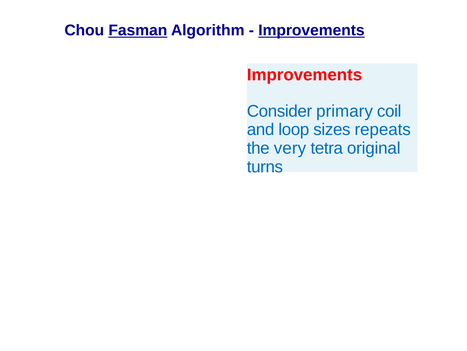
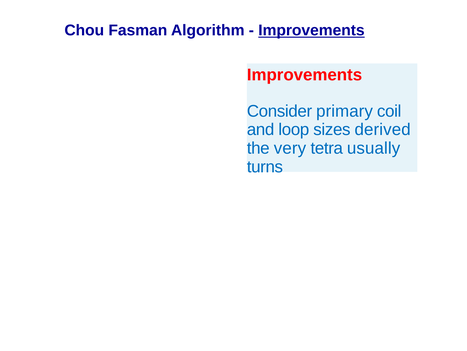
Fasman underline: present -> none
repeats: repeats -> derived
original: original -> usually
